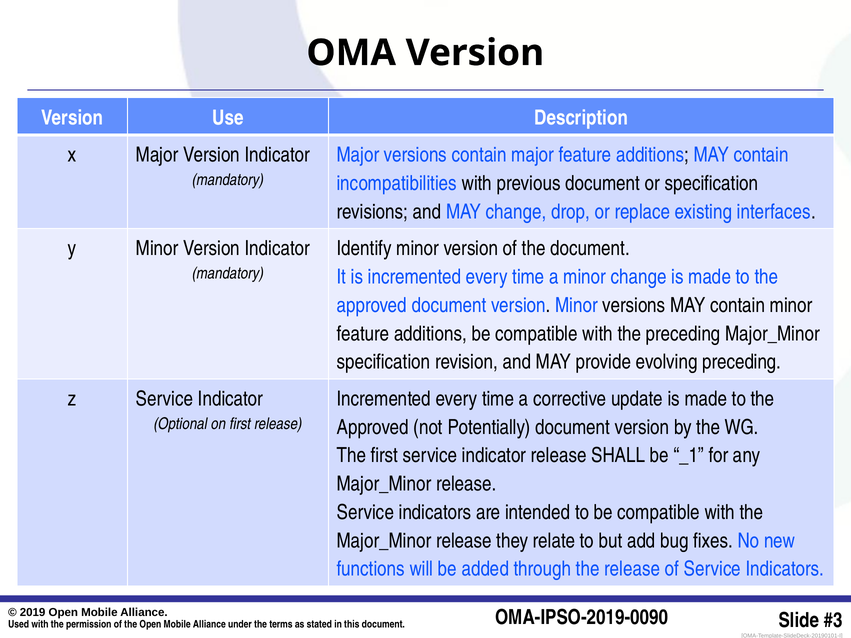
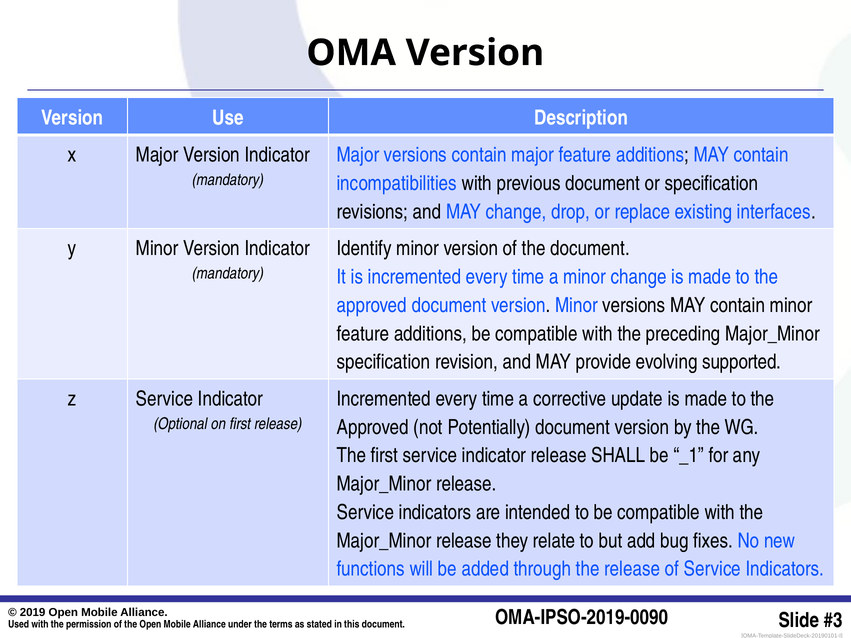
evolving preceding: preceding -> supported
